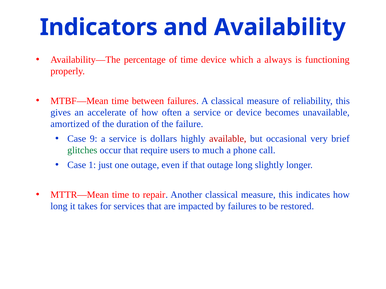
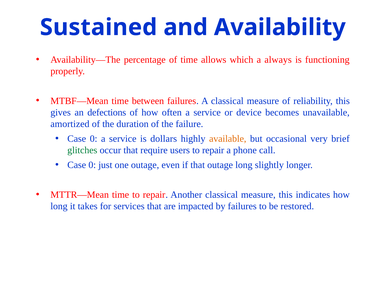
Indicators: Indicators -> Sustained
time device: device -> allows
accelerate: accelerate -> defections
9 at (94, 139): 9 -> 0
available colour: red -> orange
users to much: much -> repair
1 at (92, 165): 1 -> 0
